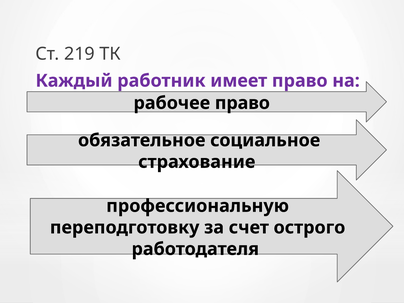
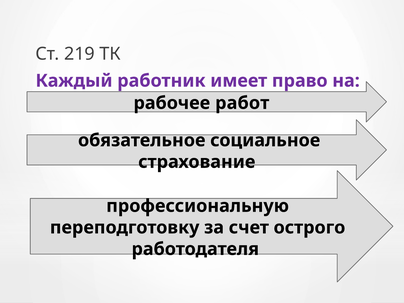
рабочее право: право -> работ
